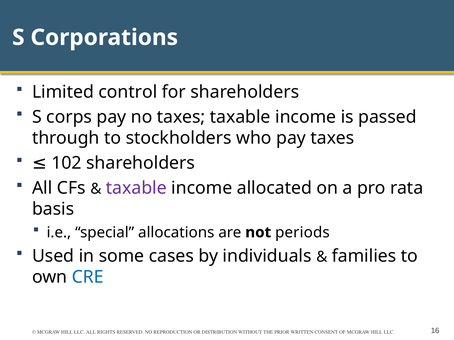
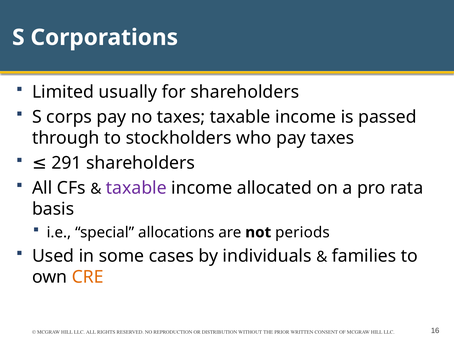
control: control -> usually
102: 102 -> 291
CRE colour: blue -> orange
